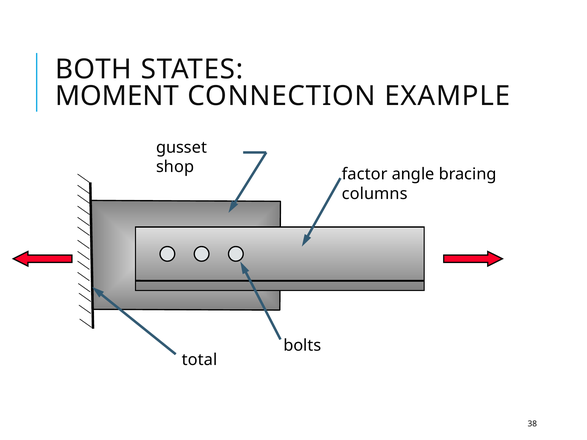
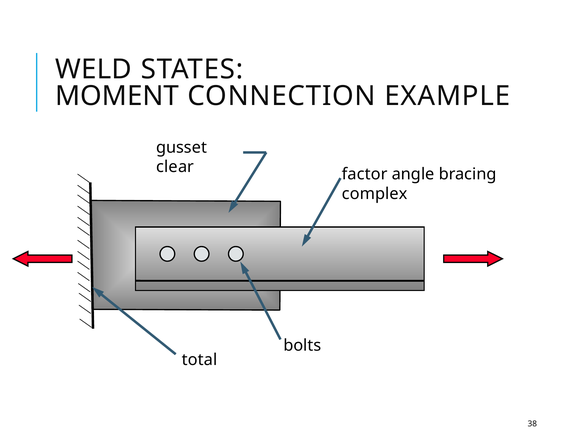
BOTH: BOTH -> WELD
shop: shop -> clear
columns: columns -> complex
